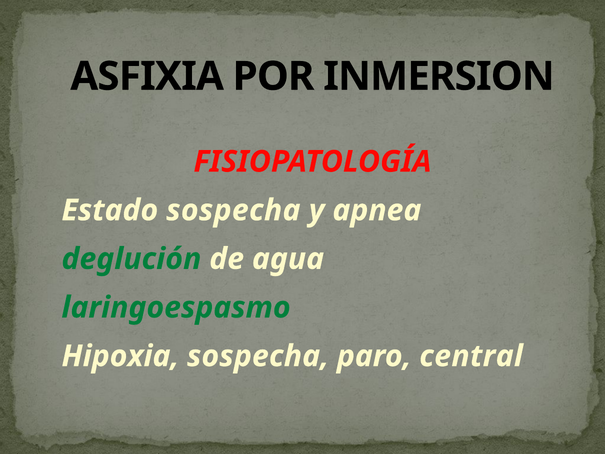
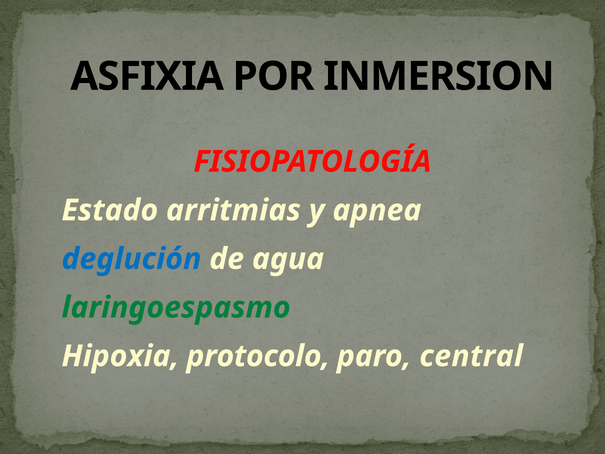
Estado sospecha: sospecha -> arritmias
deglución colour: green -> blue
Hipoxia sospecha: sospecha -> protocolo
